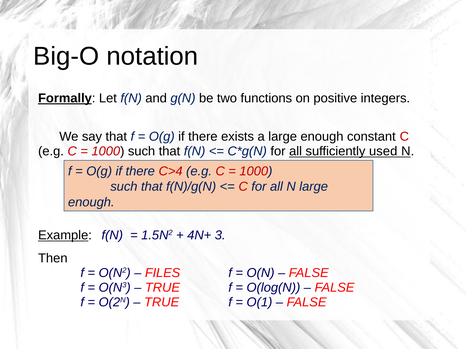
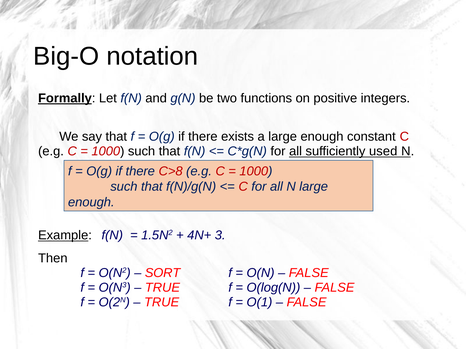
C>4: C>4 -> C>8
FILES: FILES -> SORT
